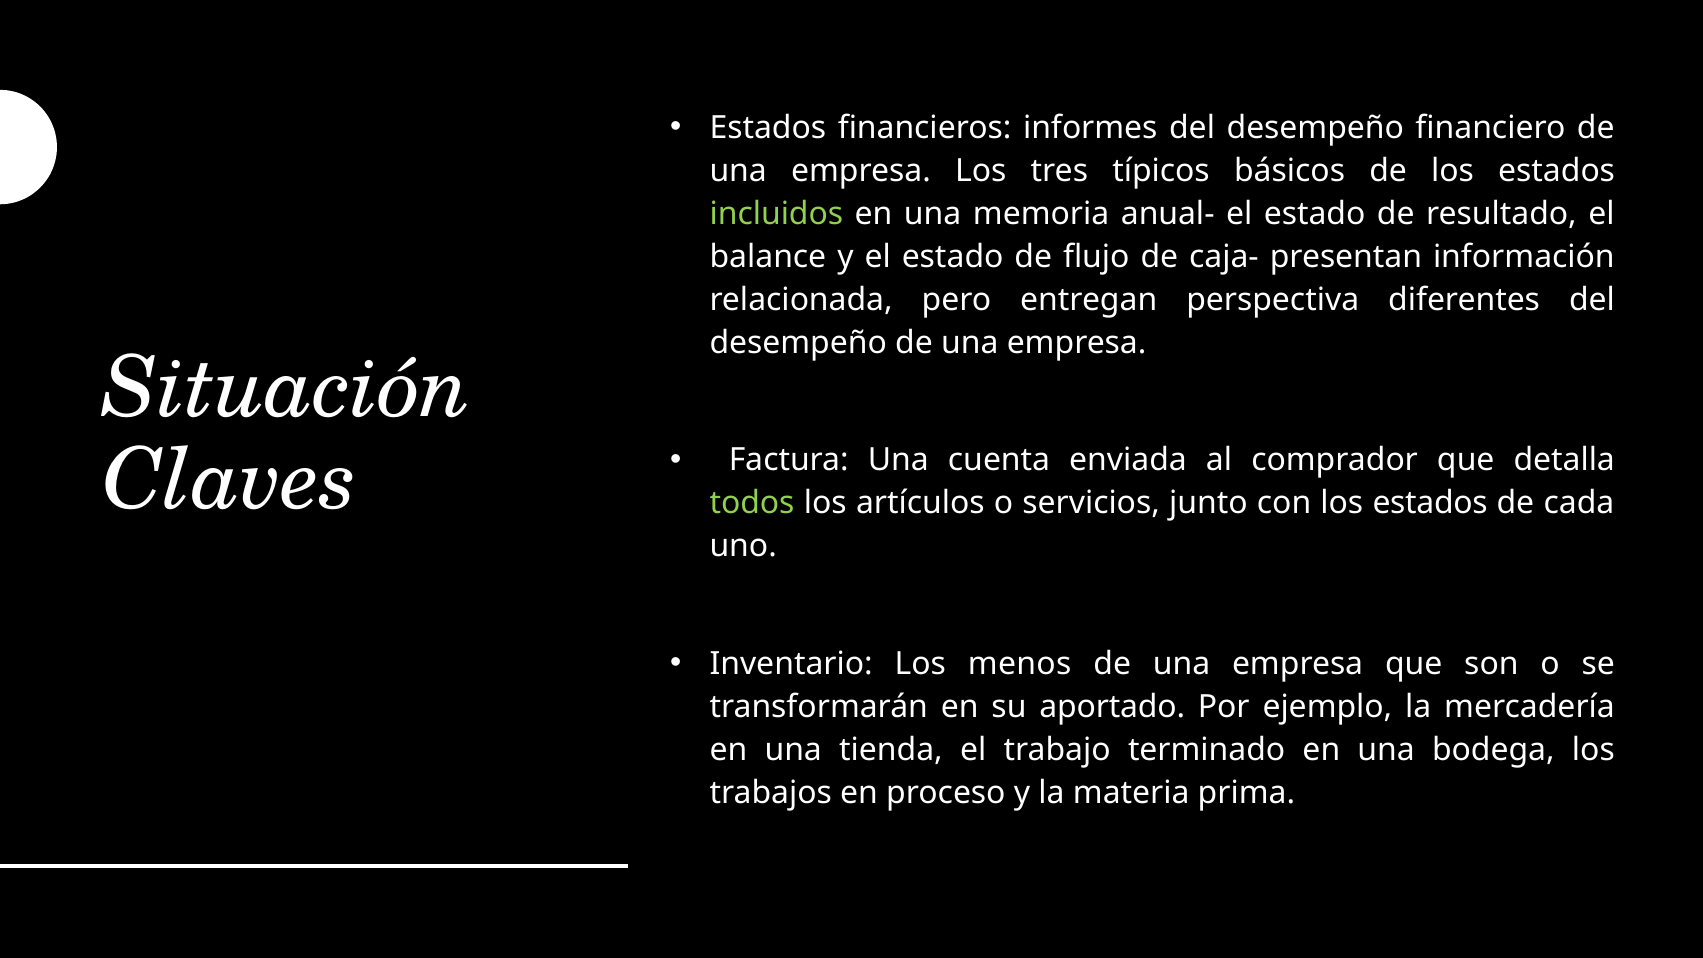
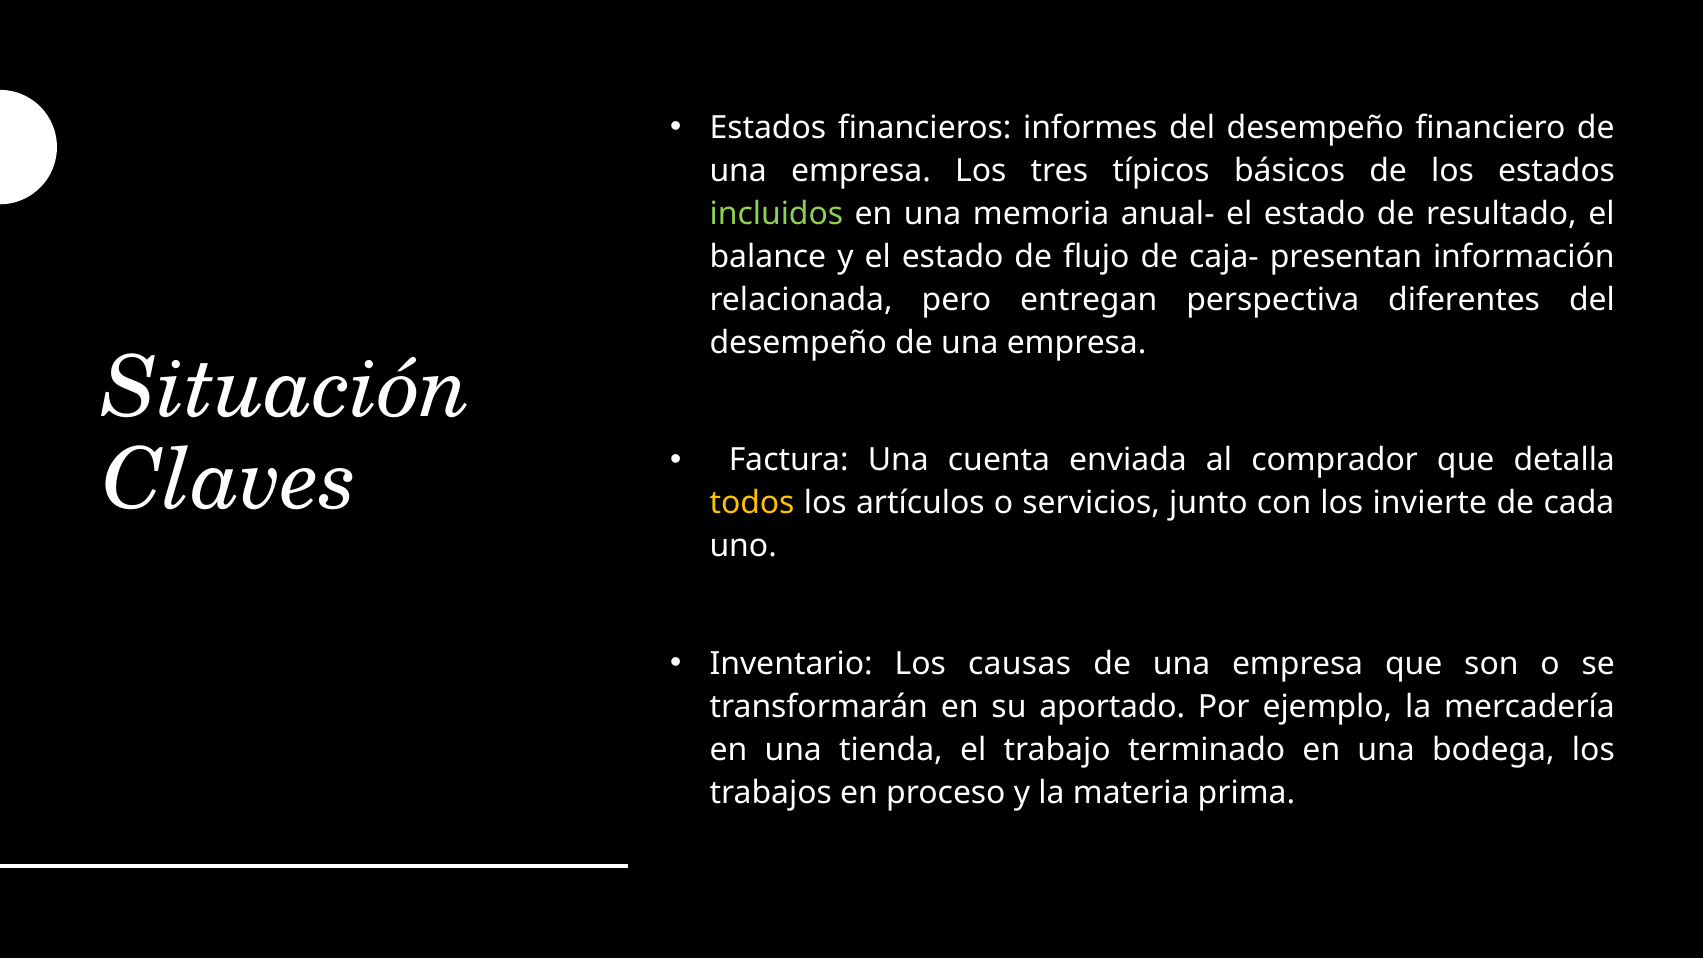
todos colour: light green -> yellow
con los estados: estados -> invierte
menos: menos -> causas
